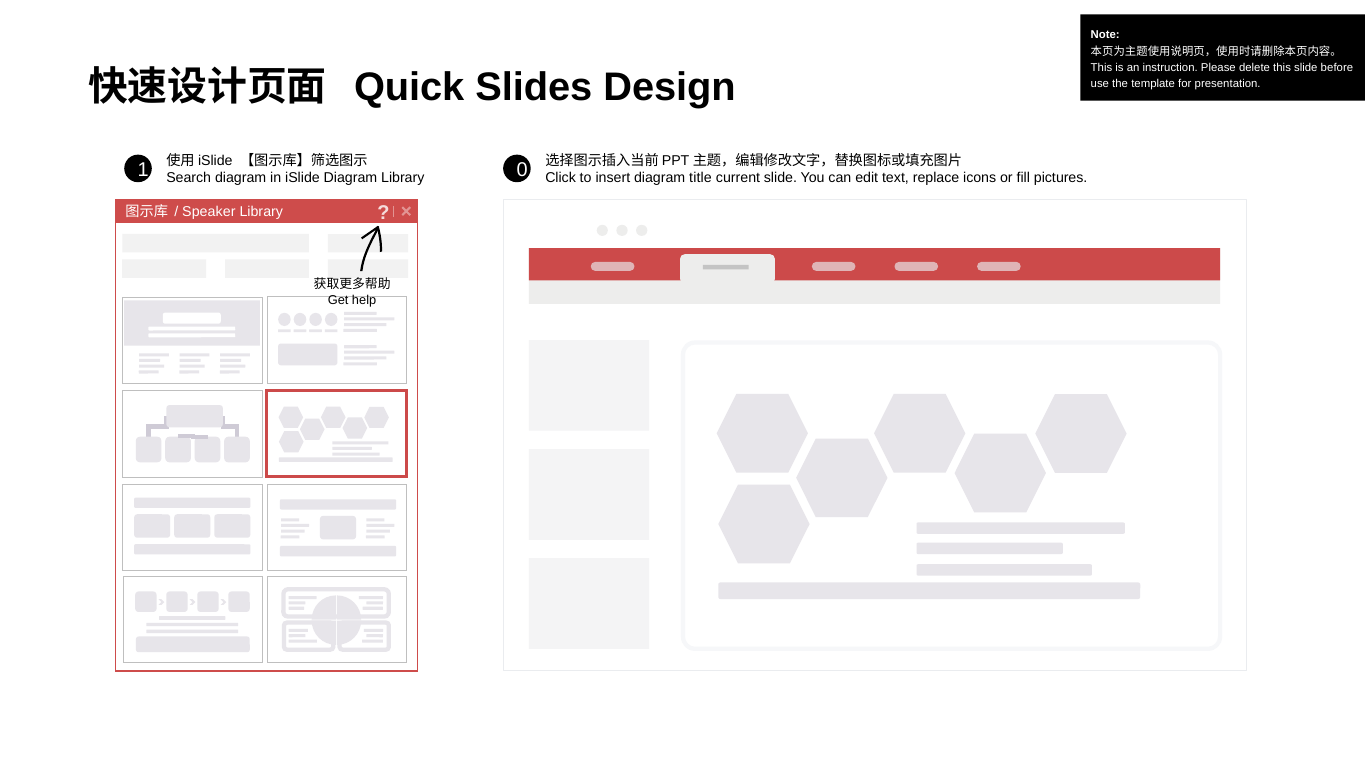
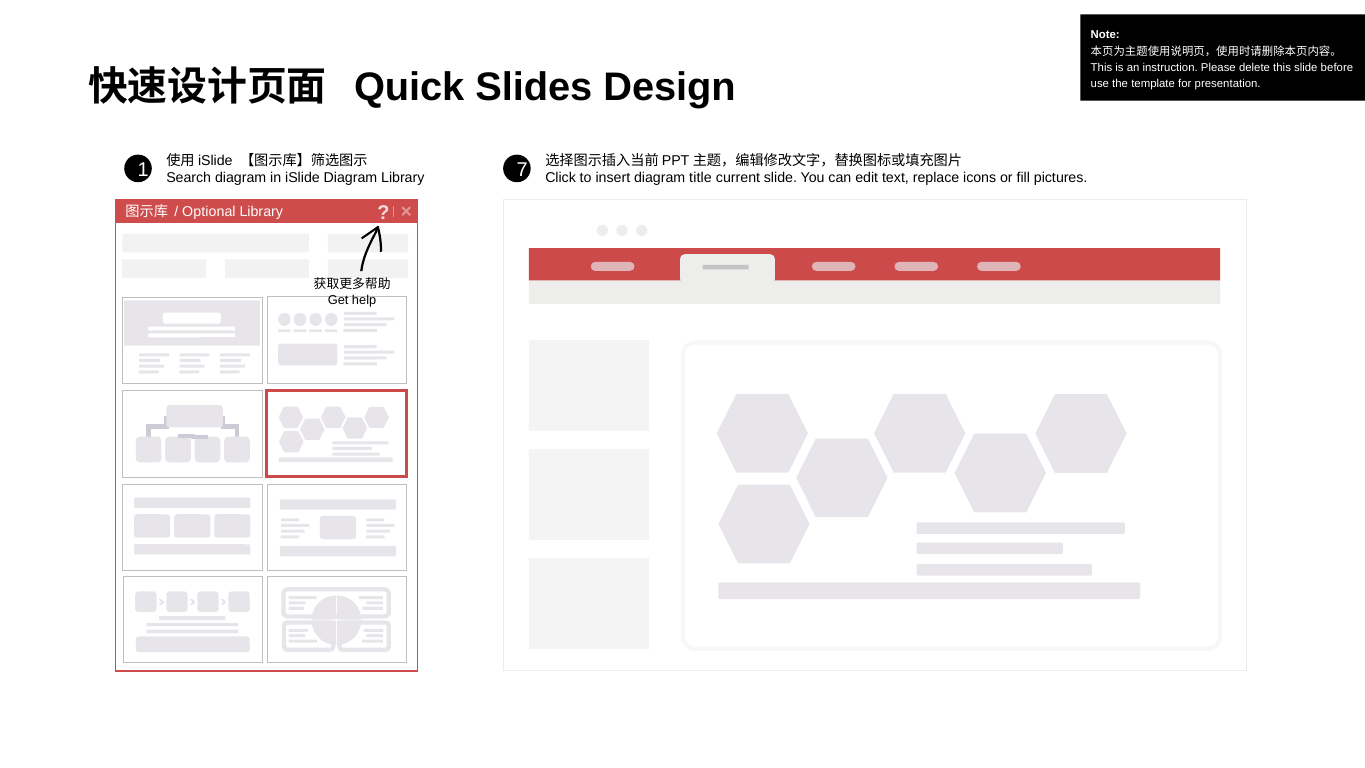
0: 0 -> 7
Speaker: Speaker -> Optional
